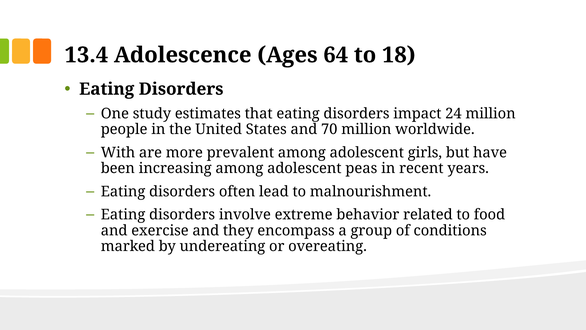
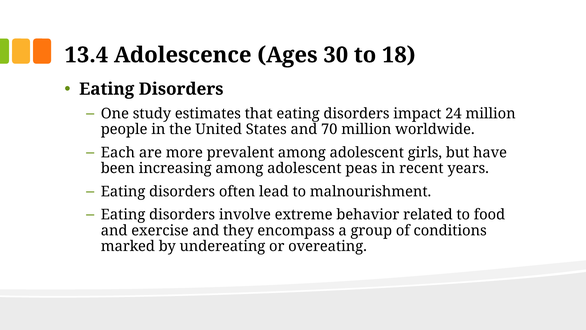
64: 64 -> 30
With: With -> Each
